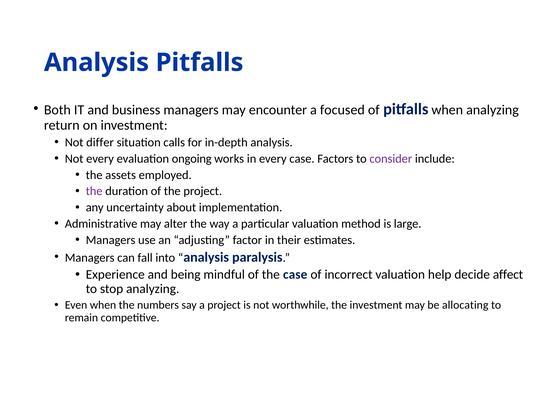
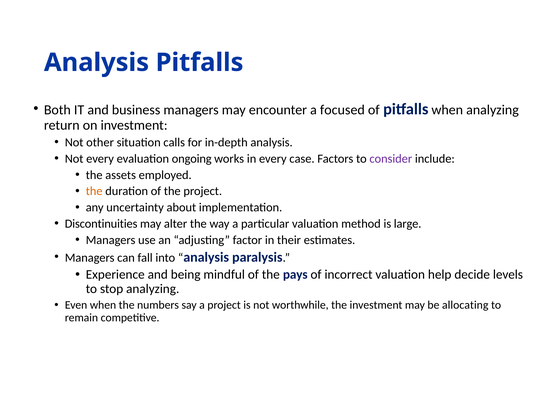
differ: differ -> other
the at (94, 191) colour: purple -> orange
Administrative: Administrative -> Discontinuities
the case: case -> pays
affect: affect -> levels
